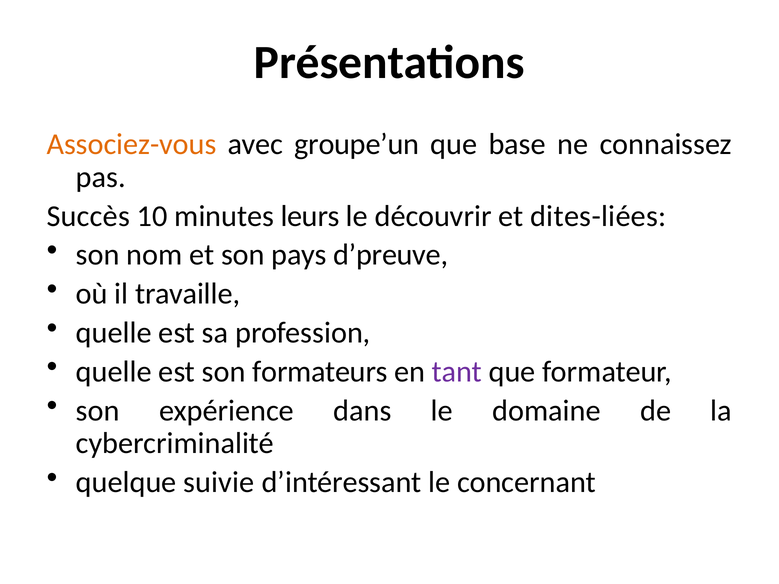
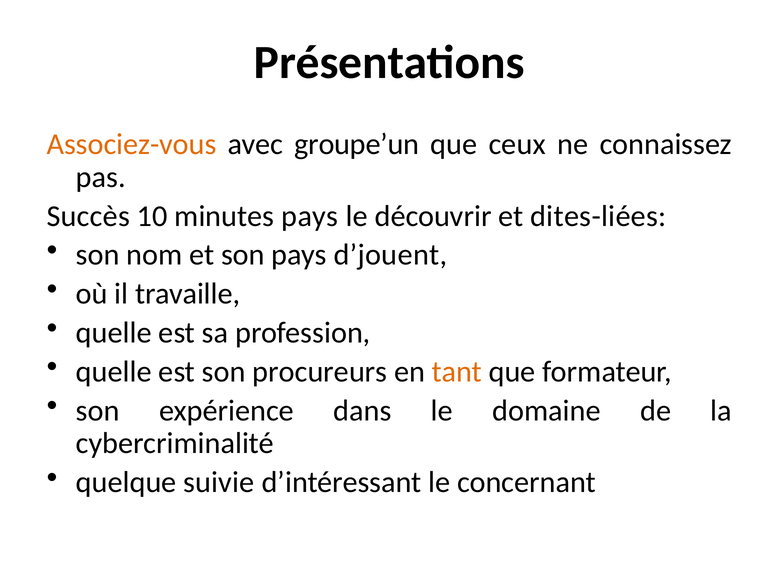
base: base -> ceux
minutes leurs: leurs -> pays
d’preuve: d’preuve -> d’jouent
formateurs: formateurs -> procureurs
tant colour: purple -> orange
